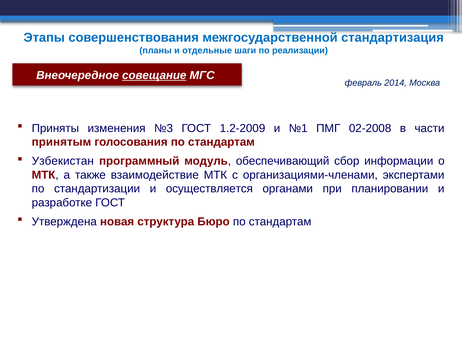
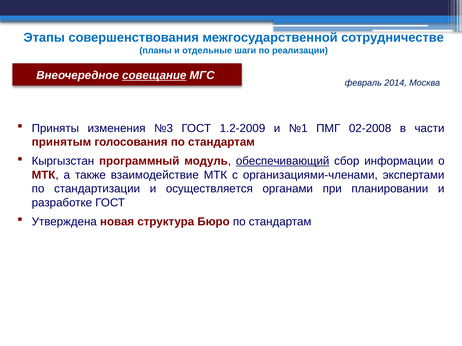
стандартизация: стандартизация -> сотрудничестве
Узбекистан: Узбекистан -> Кыргызстан
обеспечивающий underline: none -> present
